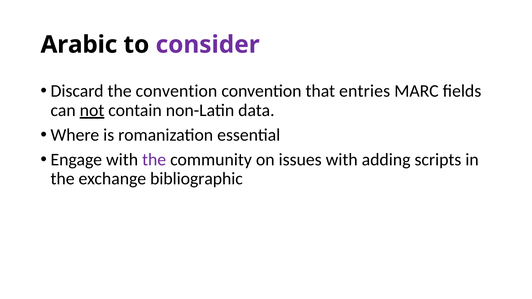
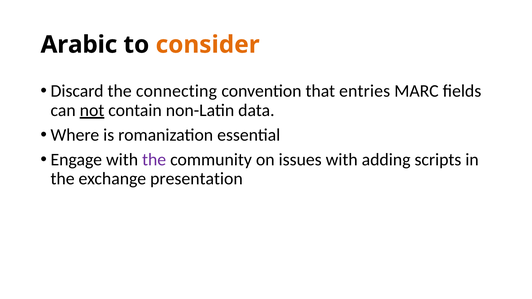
consider colour: purple -> orange
the convention: convention -> connecting
bibliographic: bibliographic -> presentation
